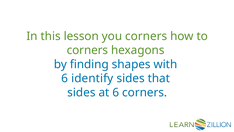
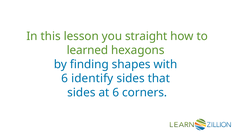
you corners: corners -> straight
corners at (87, 50): corners -> learned
